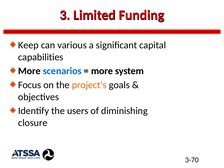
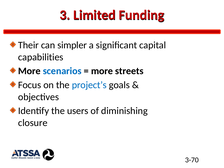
Keep: Keep -> Their
various: various -> simpler
system: system -> streets
project’s colour: orange -> blue
